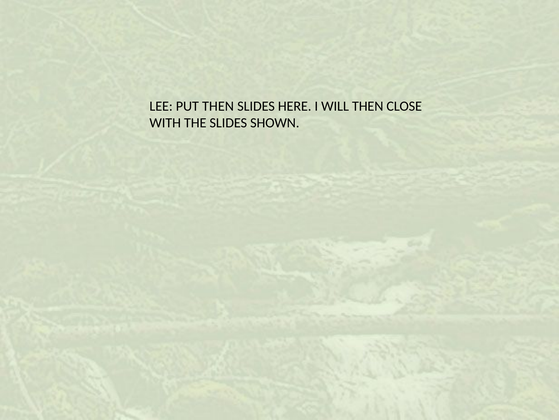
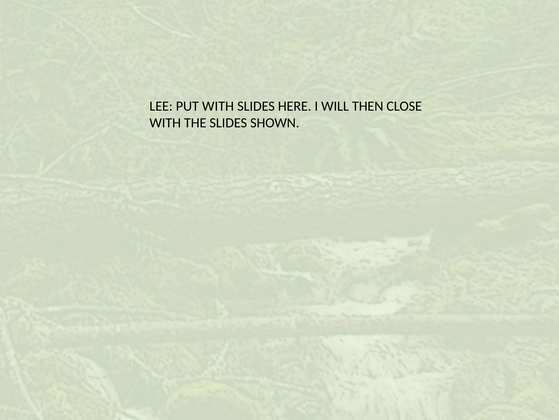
PUT THEN: THEN -> WITH
